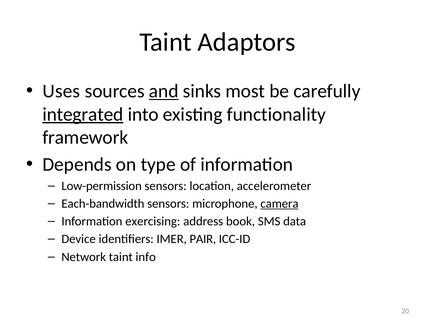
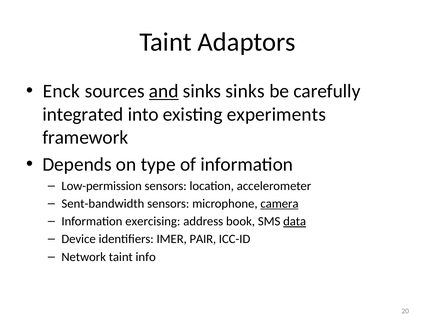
Uses: Uses -> Enck
sinks most: most -> sinks
integrated underline: present -> none
functionality: functionality -> experiments
Each-bandwidth: Each-bandwidth -> Sent-bandwidth
data underline: none -> present
